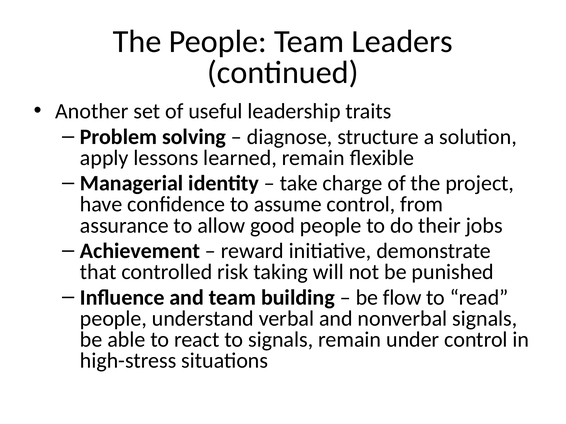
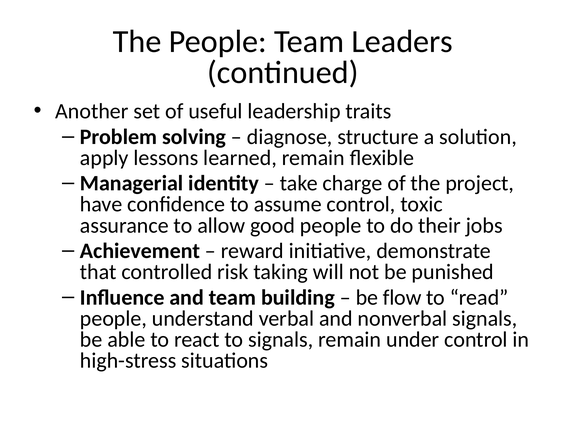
from: from -> toxic
